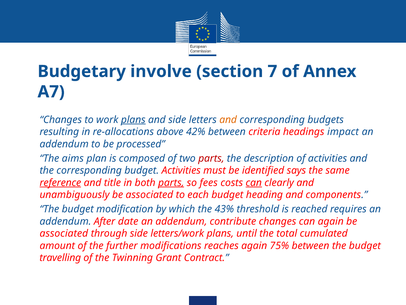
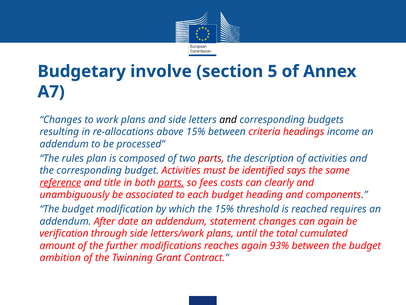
7: 7 -> 5
plans at (133, 119) underline: present -> none
and at (228, 119) colour: orange -> black
above 42%: 42% -> 15%
impact: impact -> income
aims: aims -> rules
can at (254, 182) underline: present -> none
the 43%: 43% -> 15%
contribute: contribute -> statement
associated at (64, 233): associated -> verification
75%: 75% -> 93%
travelling: travelling -> ambition
